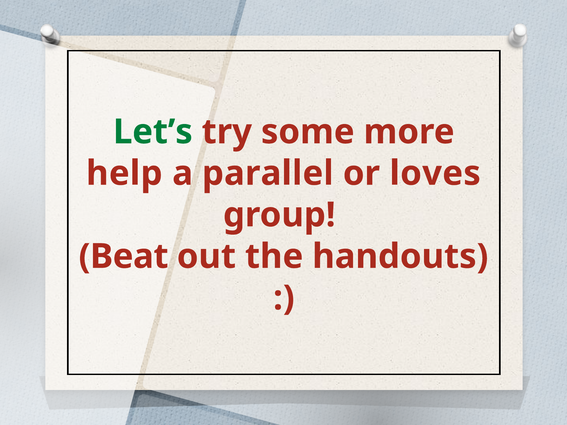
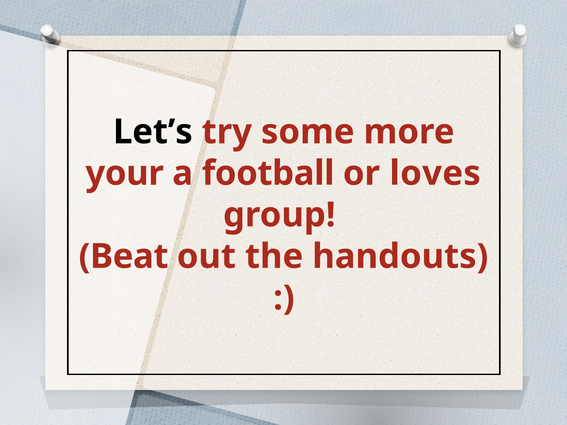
Let’s colour: green -> black
help: help -> your
parallel: parallel -> football
